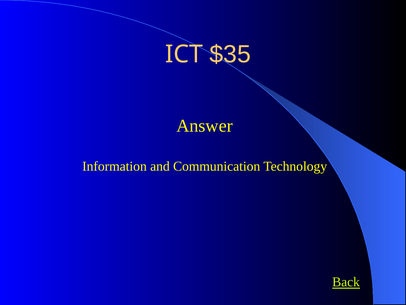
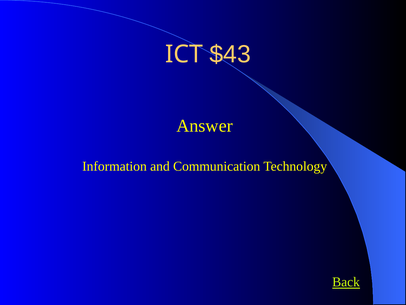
$35: $35 -> $43
